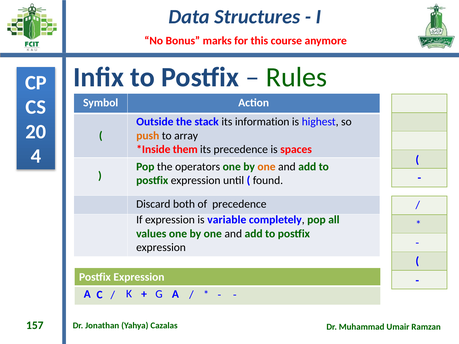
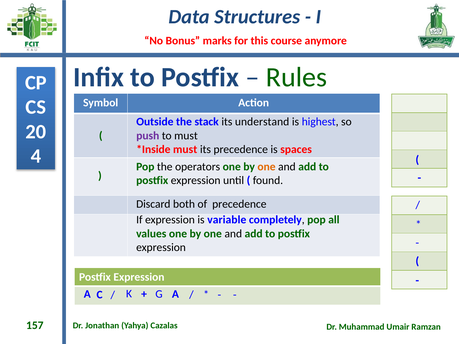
information: information -> understand
push colour: orange -> purple
to array: array -> must
them at (185, 149): them -> must
